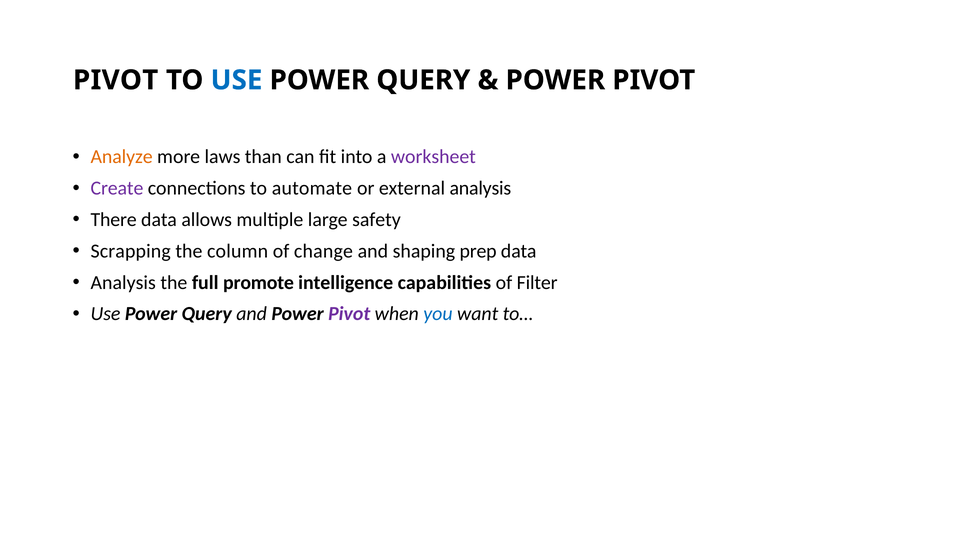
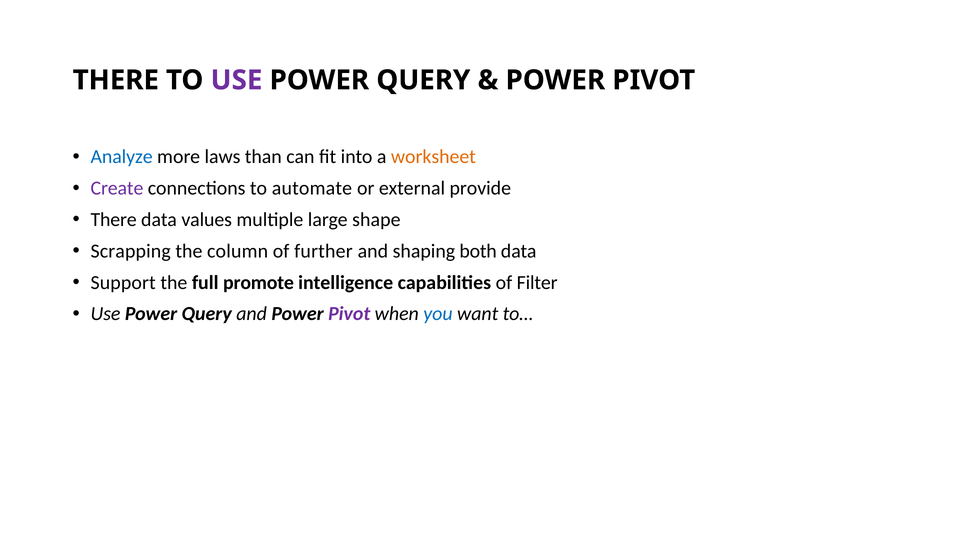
PIVOT at (116, 80): PIVOT -> THERE
USE at (236, 80) colour: blue -> purple
Analyze colour: orange -> blue
worksheet colour: purple -> orange
external analysis: analysis -> provide
allows: allows -> values
safety: safety -> shape
change: change -> further
prep: prep -> both
Analysis at (123, 283): Analysis -> Support
